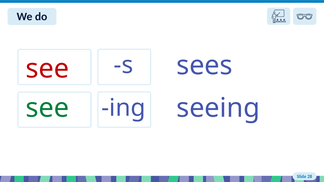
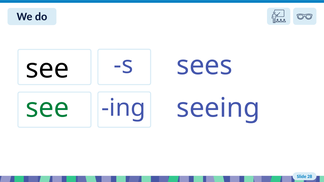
see at (47, 69) colour: red -> black
